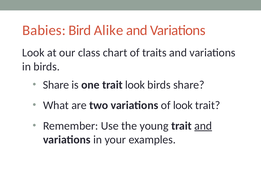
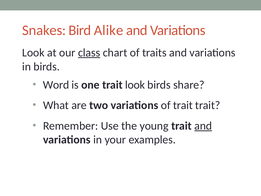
Babies: Babies -> Snakes
class underline: none -> present
Share at (56, 85): Share -> Word
of look: look -> trait
